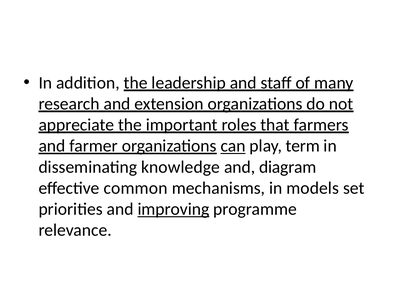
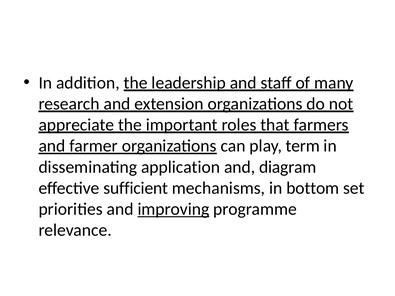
can underline: present -> none
knowledge: knowledge -> application
common: common -> sufficient
models: models -> bottom
